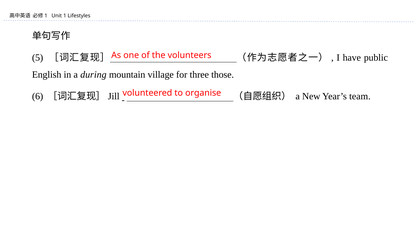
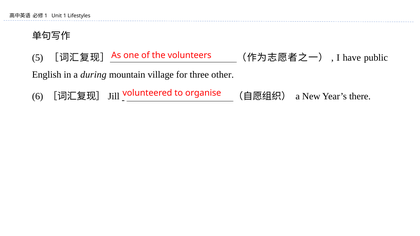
those: those -> other
team: team -> there
